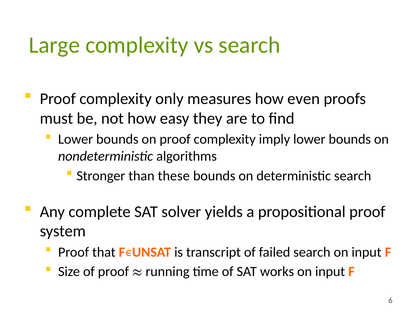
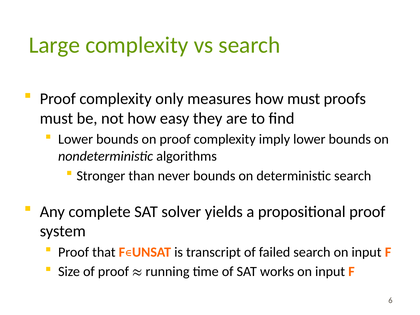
how even: even -> must
these: these -> never
